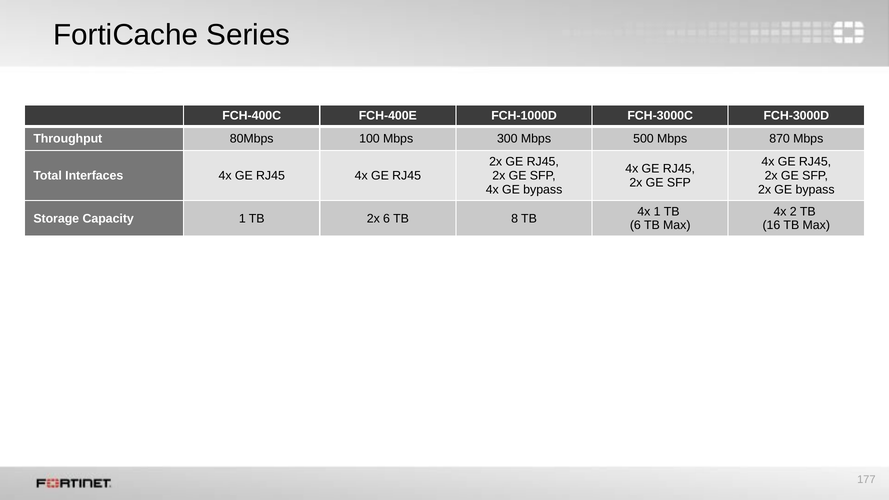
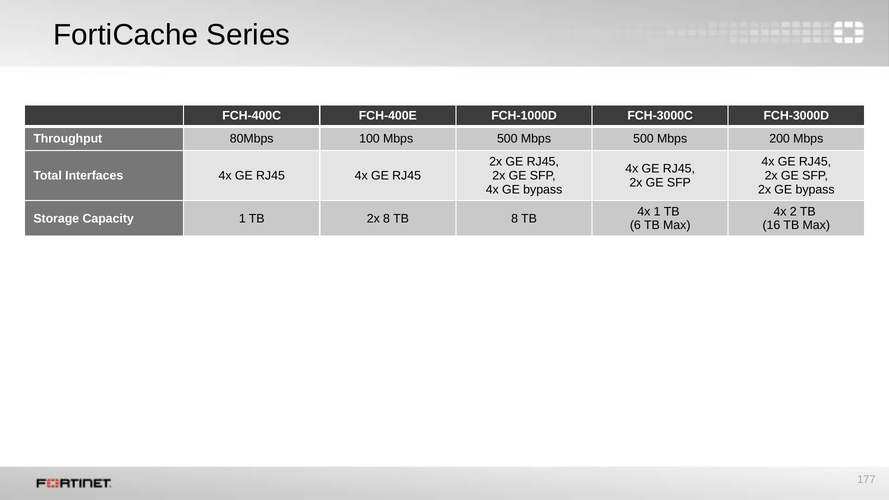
100 Mbps 300: 300 -> 500
870: 870 -> 200
2x 6: 6 -> 8
